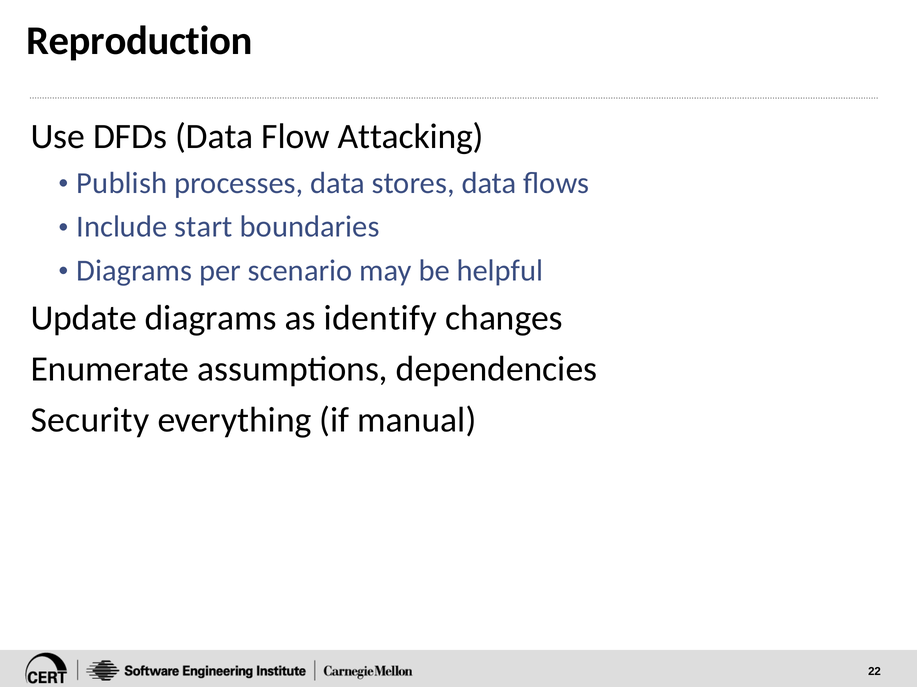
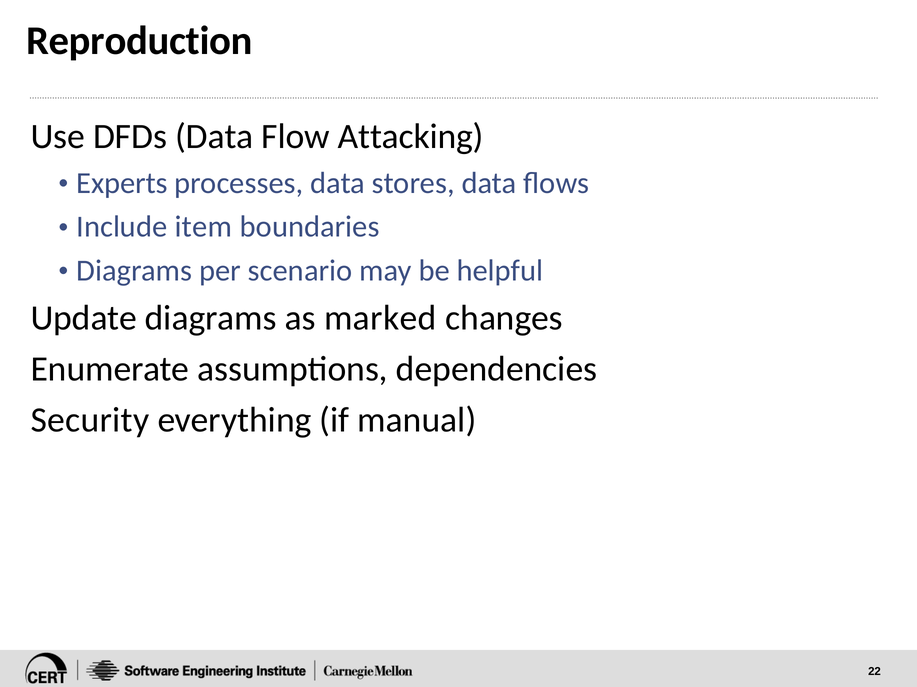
Publish: Publish -> Experts
start: start -> item
identify: identify -> marked
